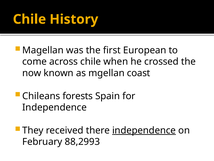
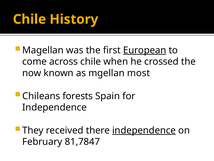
European underline: none -> present
coast: coast -> most
88,2993: 88,2993 -> 81,7847
